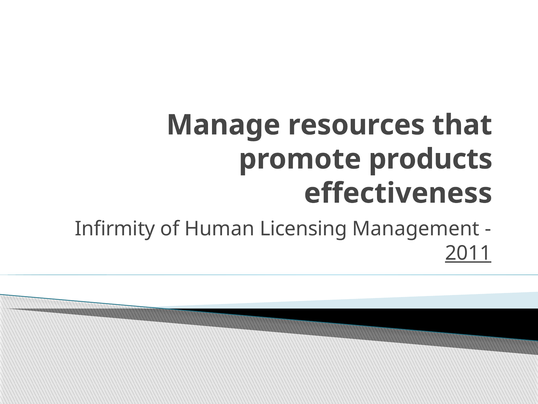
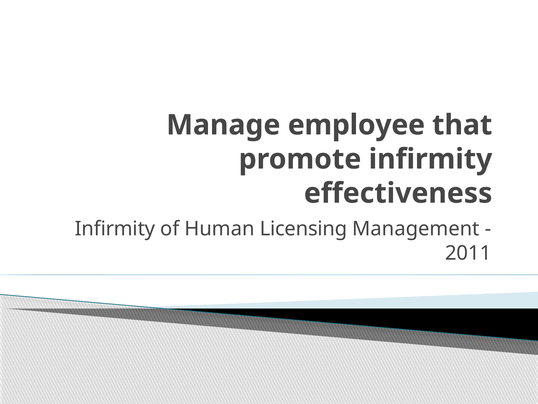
resources: resources -> employee
promote products: products -> infirmity
2011 underline: present -> none
